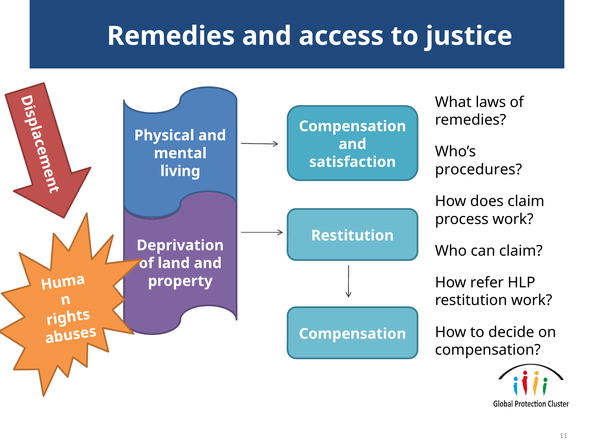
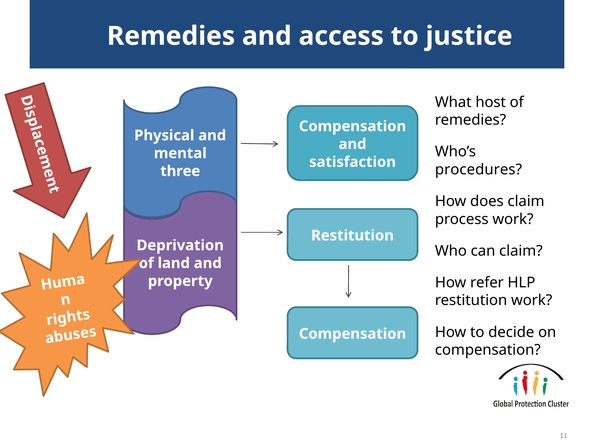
laws: laws -> host
living: living -> three
